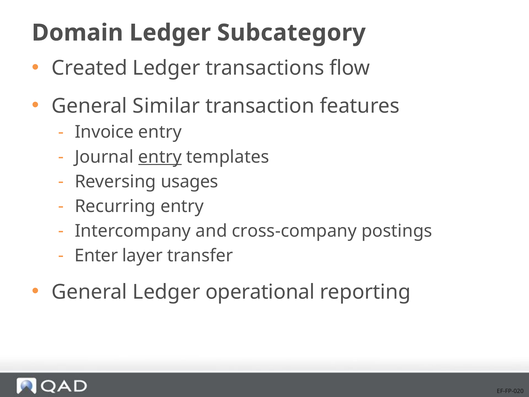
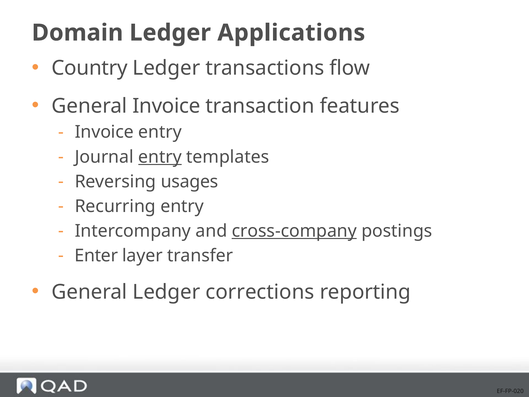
Subcategory: Subcategory -> Applications
Created: Created -> Country
General Similar: Similar -> Invoice
cross-company underline: none -> present
operational: operational -> corrections
